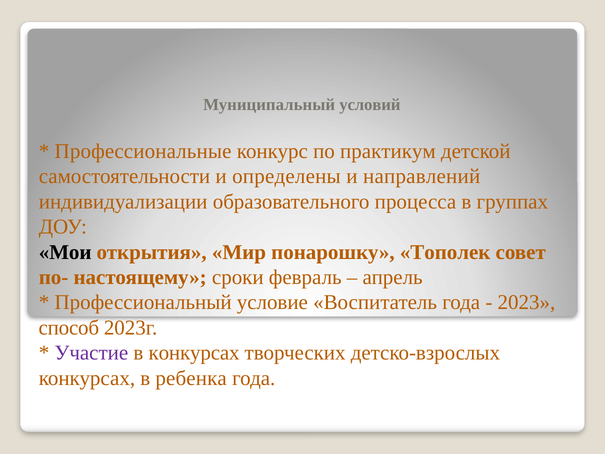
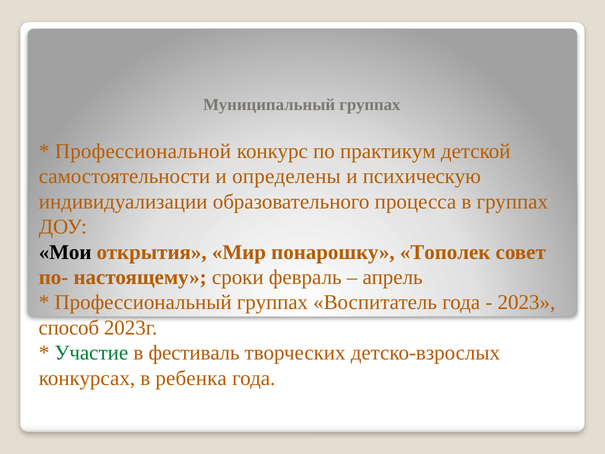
Муниципальный условий: условий -> группах
Профессиональные: Профессиональные -> Профессиональной
направлений: направлений -> психическую
Профессиональный условие: условие -> группах
Участие colour: purple -> green
в конкурсах: конкурсах -> фестиваль
